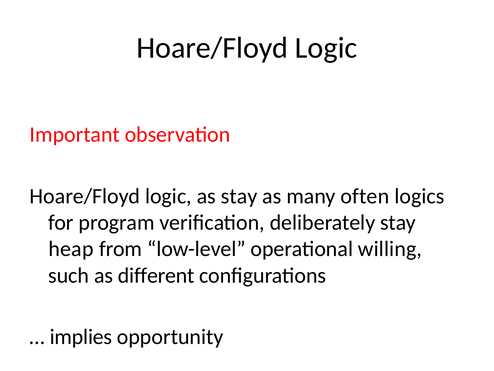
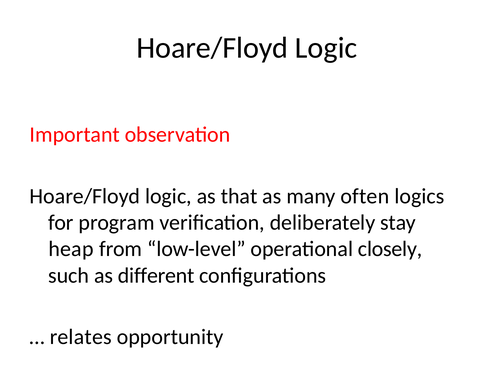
as stay: stay -> that
willing: willing -> closely
implies: implies -> relates
